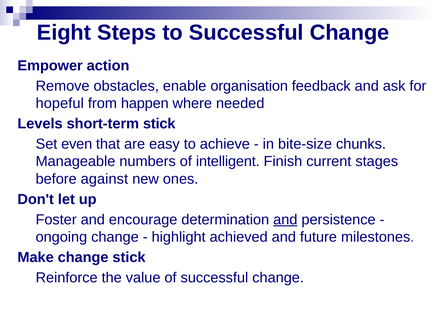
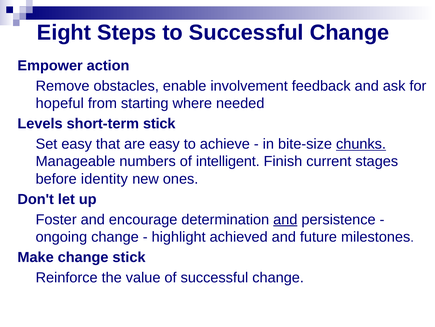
organisation: organisation -> involvement
happen: happen -> starting
Set even: even -> easy
chunks underline: none -> present
against: against -> identity
